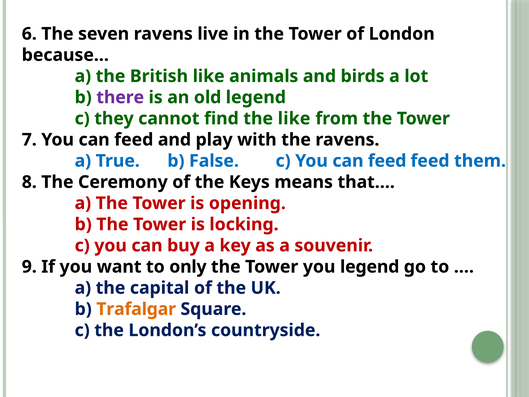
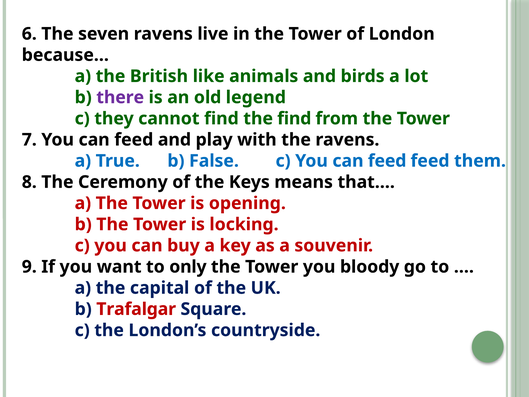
the like: like -> find
you legend: legend -> bloody
Trafalgar colour: orange -> red
